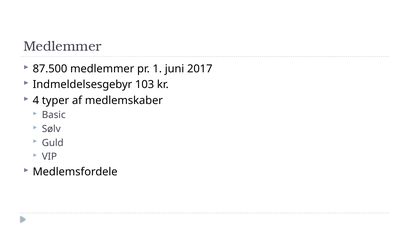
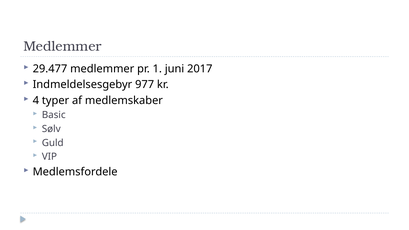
87.500: 87.500 -> 29.477
103: 103 -> 977
